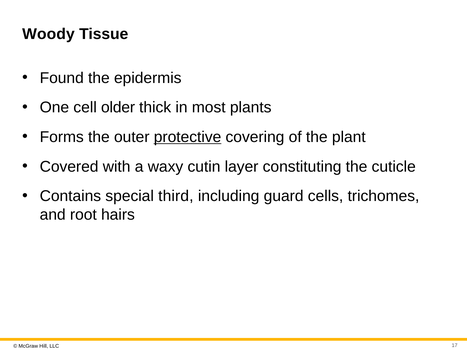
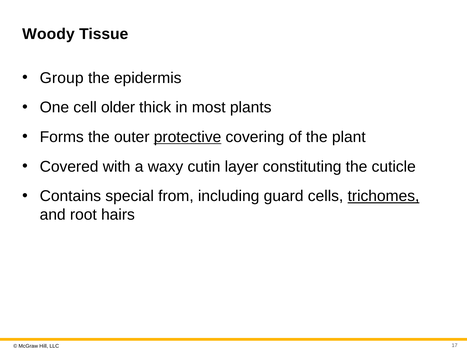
Found: Found -> Group
third: third -> from
trichomes underline: none -> present
